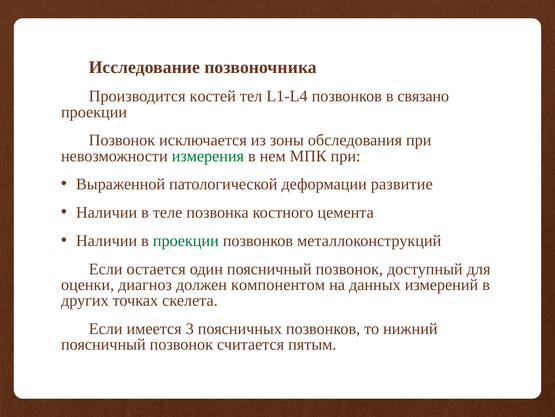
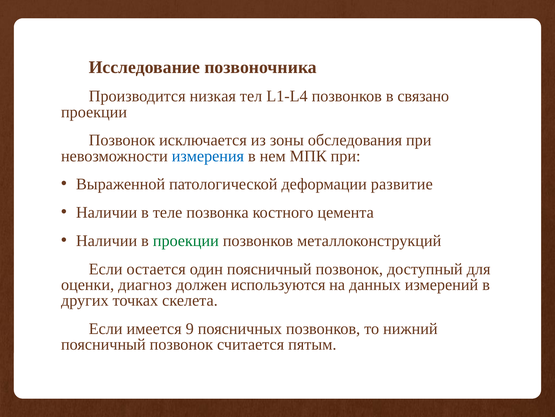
костей: костей -> низкая
измерения colour: green -> blue
компонентом: компонентом -> используются
3: 3 -> 9
